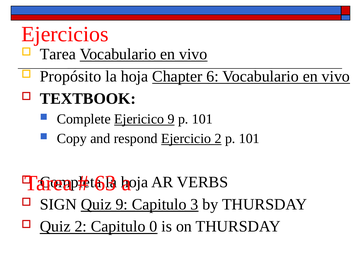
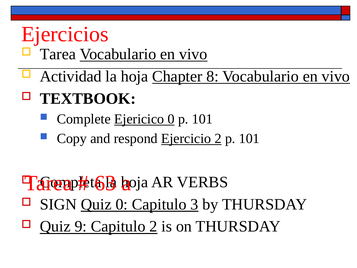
Propósito: Propósito -> Actividad
6: 6 -> 8
Ejericico 9: 9 -> 0
Quiz 9: 9 -> 0
Quiz 2: 2 -> 9
Capitulo 0: 0 -> 2
